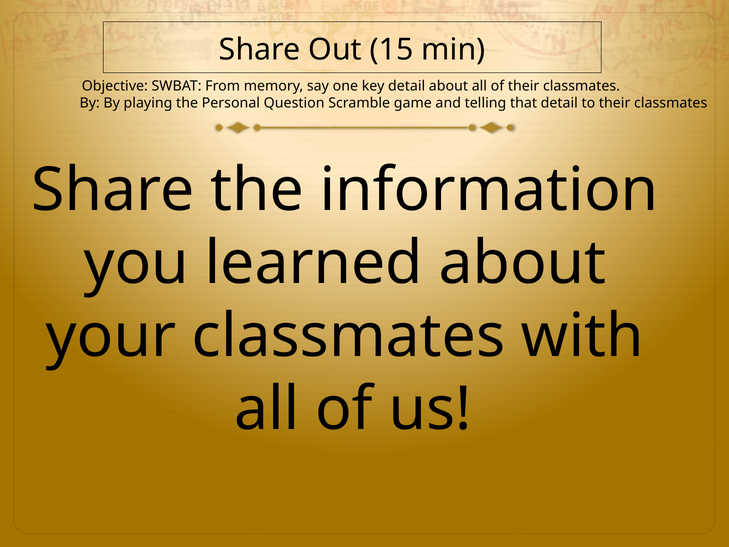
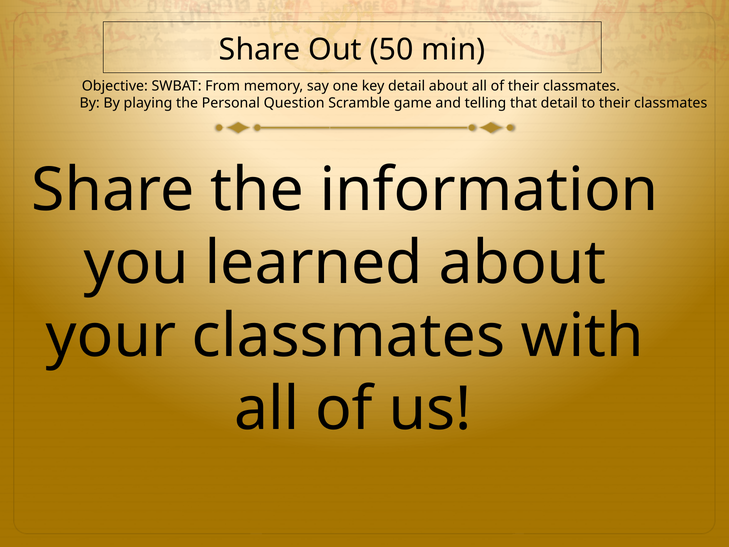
15: 15 -> 50
